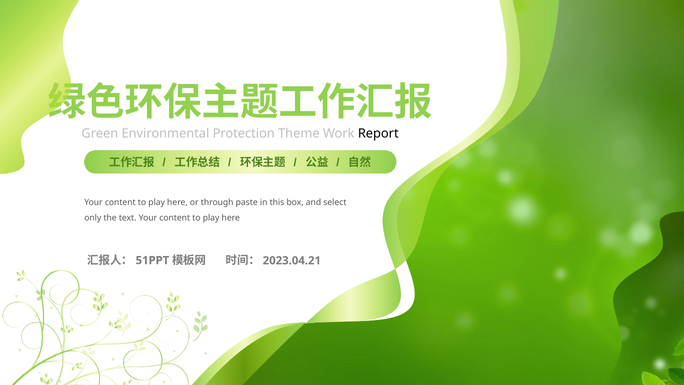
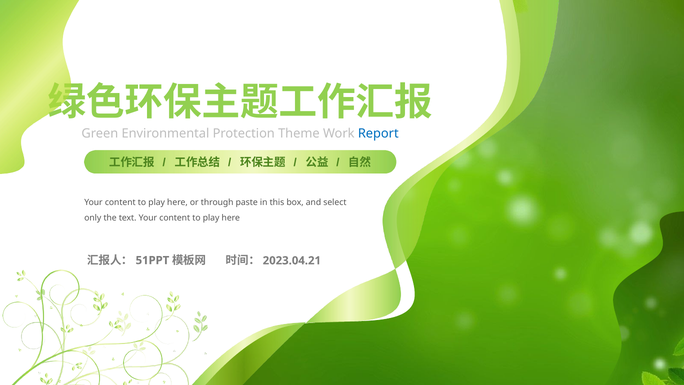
Report colour: black -> blue
